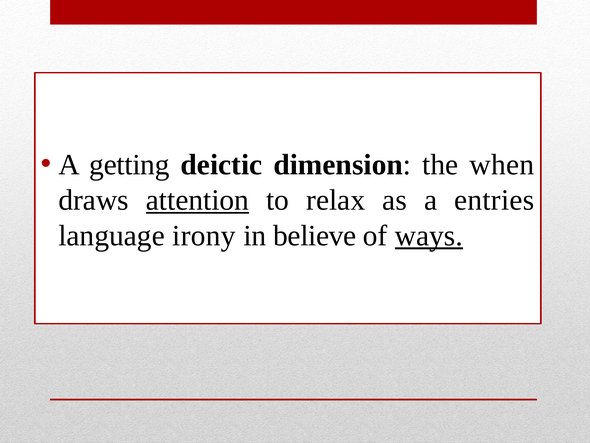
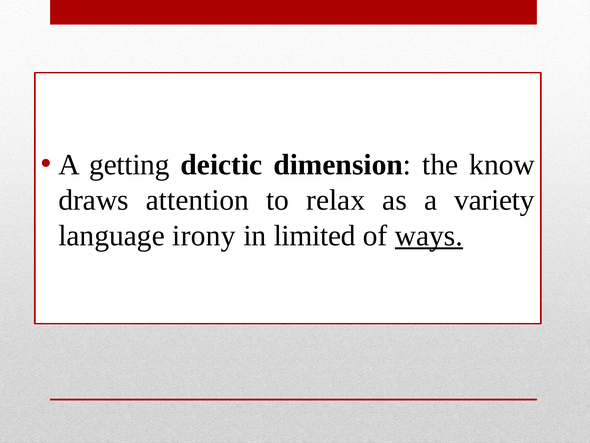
when: when -> know
attention underline: present -> none
entries: entries -> variety
believe: believe -> limited
